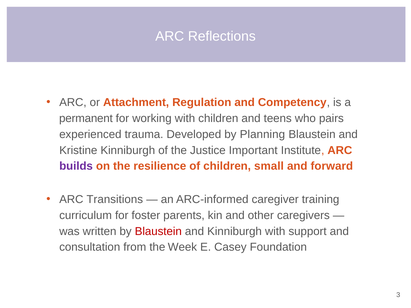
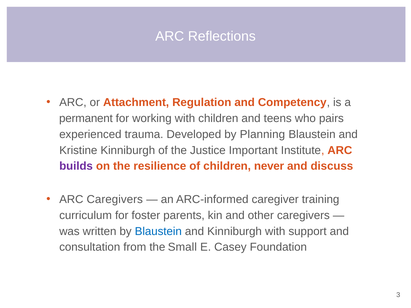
small: small -> never
forward: forward -> discuss
ARC Transitions: Transitions -> Caregivers
Blaustein at (158, 231) colour: red -> blue
Week: Week -> Small
